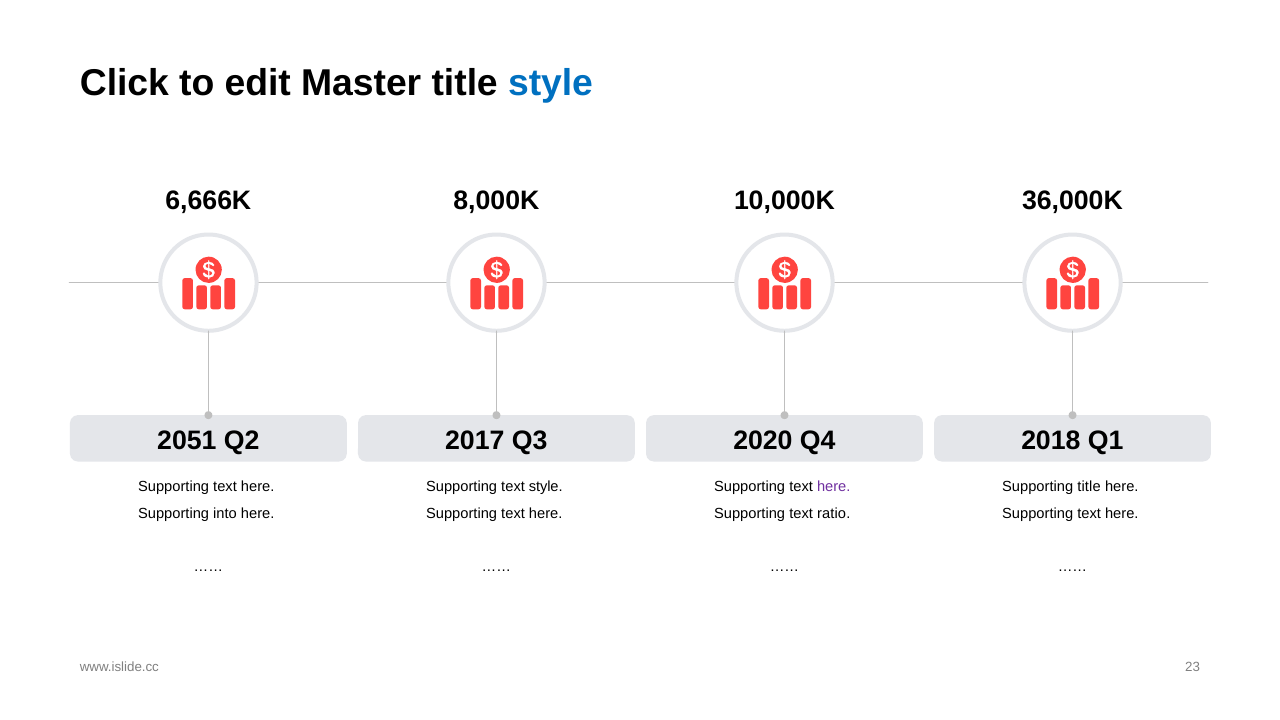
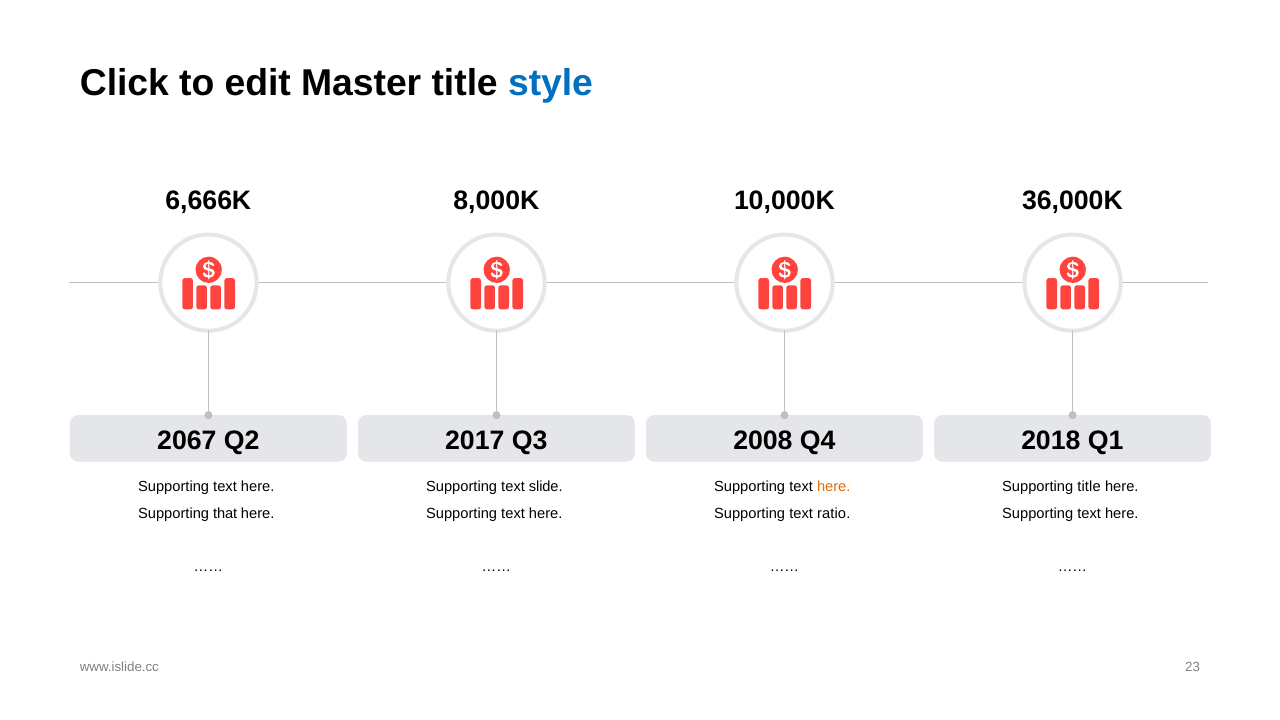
2051: 2051 -> 2067
2020: 2020 -> 2008
text style: style -> slide
here at (834, 487) colour: purple -> orange
into: into -> that
